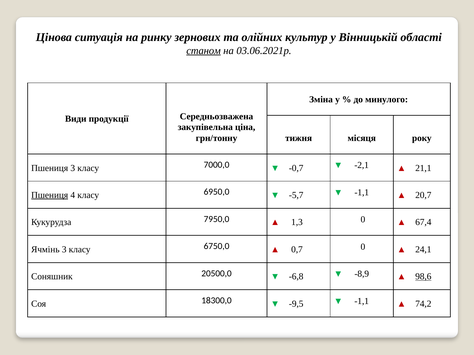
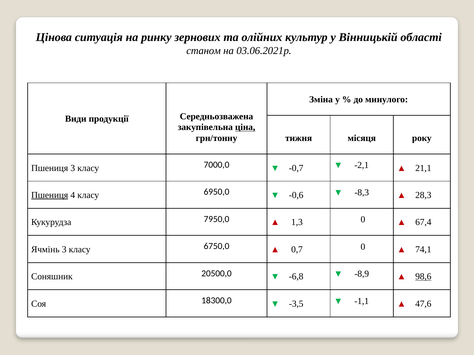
станом underline: present -> none
ціна underline: none -> present
-5,7: -5,7 -> -0,6
-1,1 at (362, 193): -1,1 -> -8,3
20,7: 20,7 -> 28,3
24,1: 24,1 -> 74,1
-9,5: -9,5 -> -3,5
74,2: 74,2 -> 47,6
